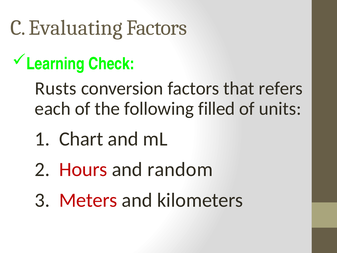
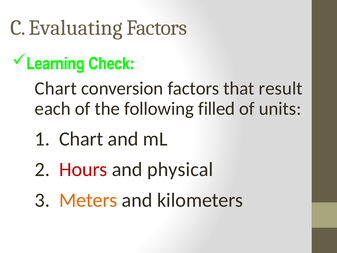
Rusts at (56, 88): Rusts -> Chart
refers: refers -> result
random: random -> physical
Meters colour: red -> orange
